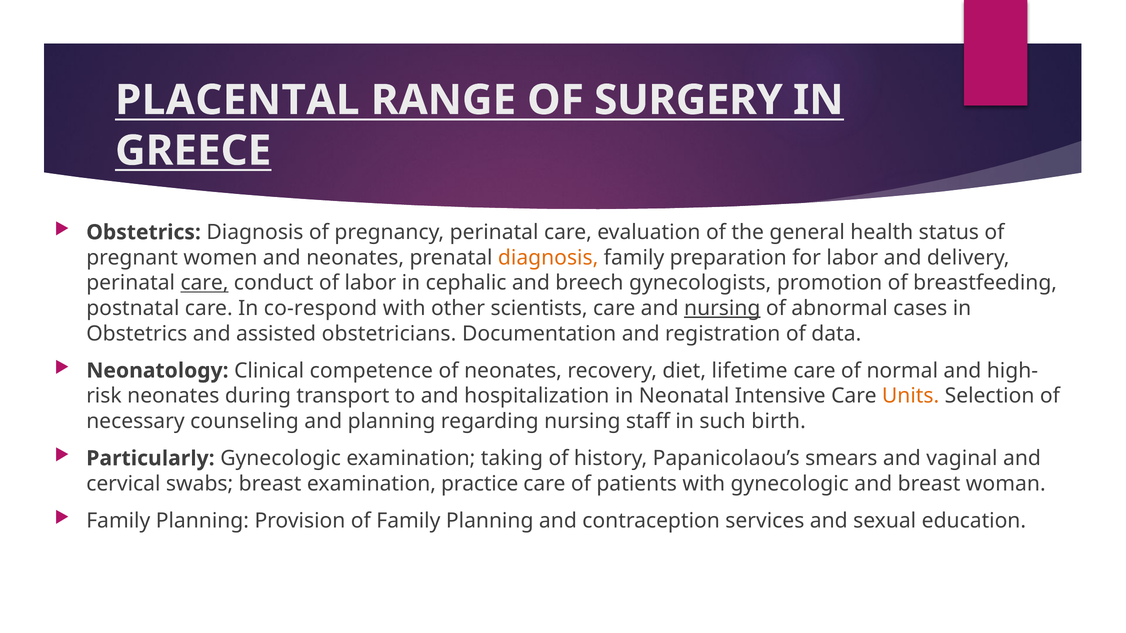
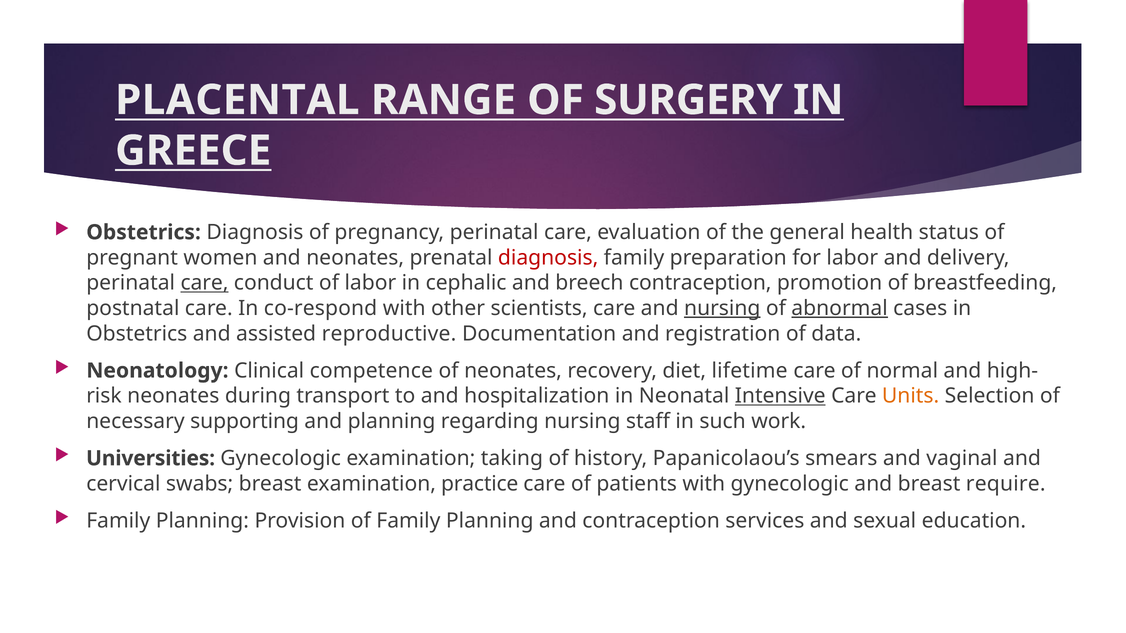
diagnosis at (548, 258) colour: orange -> red
breech gynecologists: gynecologists -> contraception
abnormal underline: none -> present
obstetricians: obstetricians -> reproductive
Intensive underline: none -> present
counseling: counseling -> supporting
birth: birth -> work
Particularly: Particularly -> Universities
woman: woman -> require
